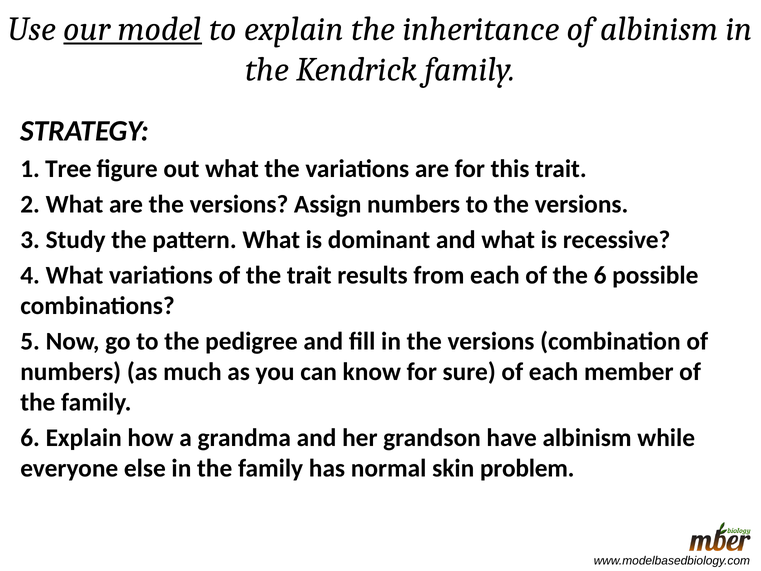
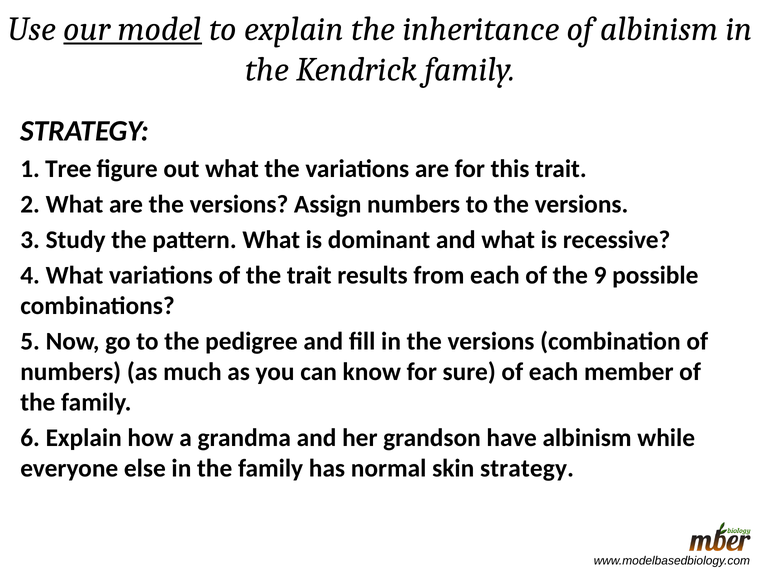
the 6: 6 -> 9
skin problem: problem -> strategy
